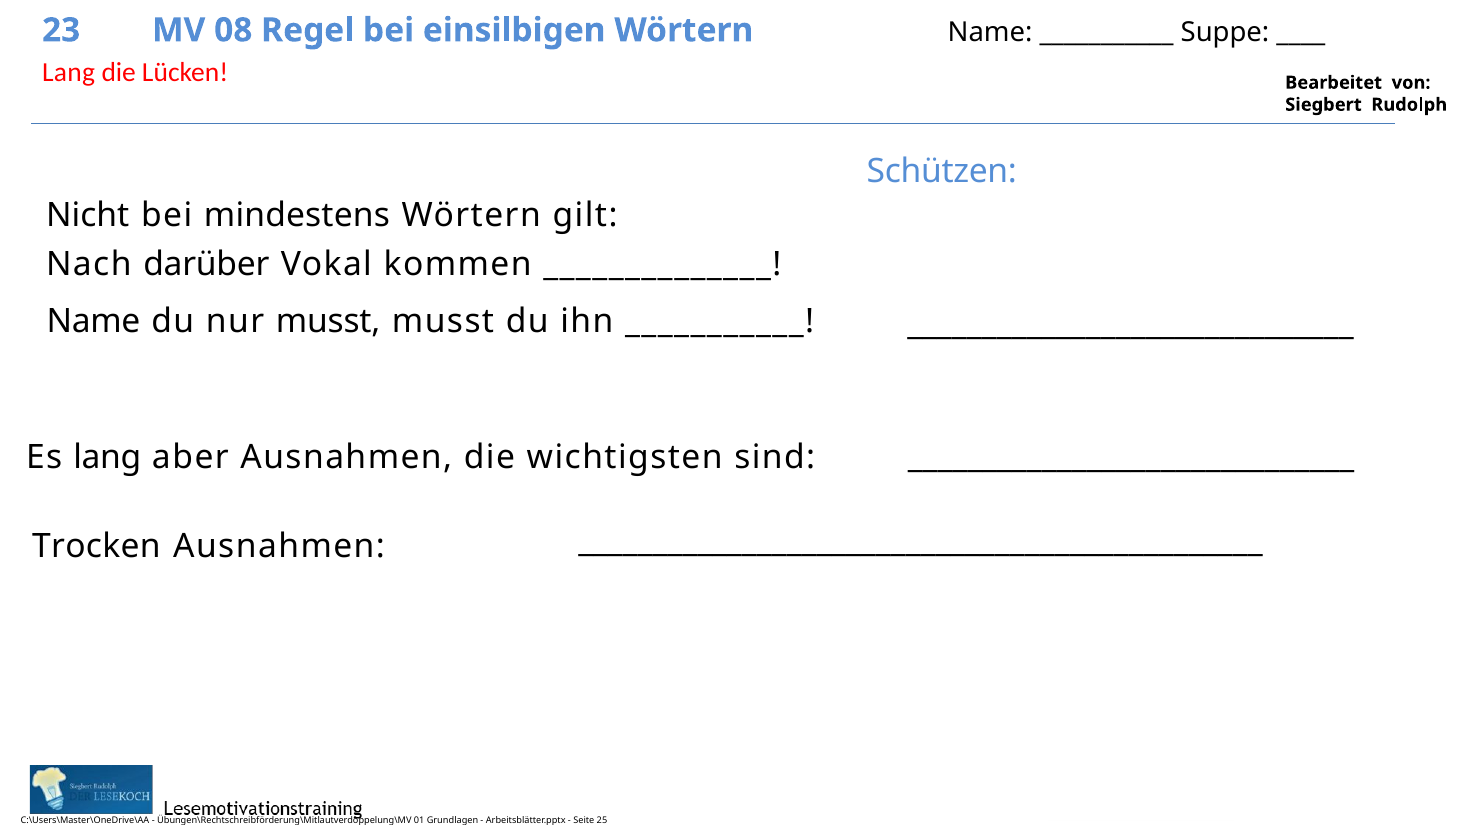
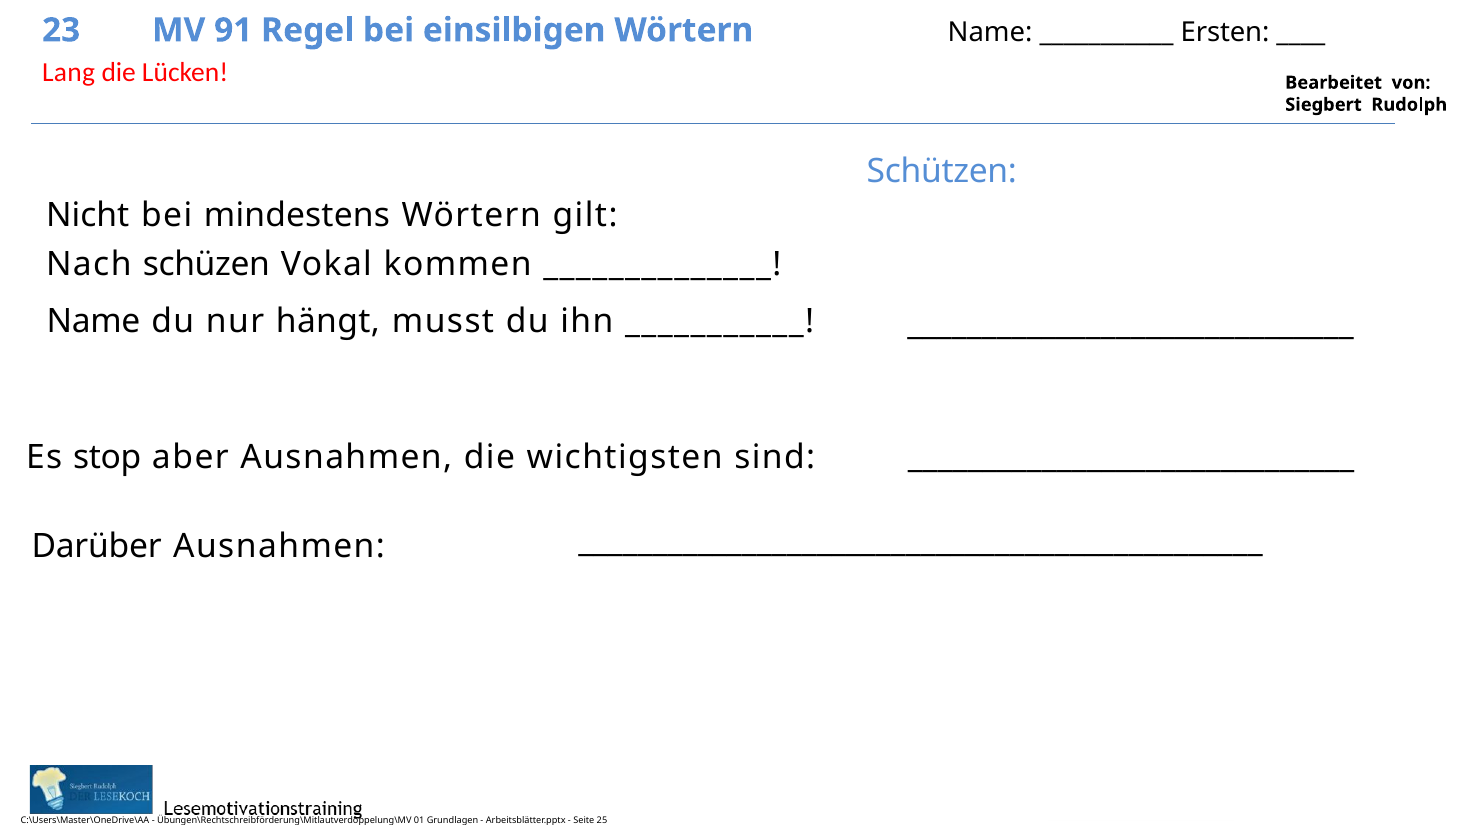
08: 08 -> 91
Suppe: Suppe -> Ersten
darüber: darüber -> schüzen
nur musst: musst -> hängt
Es lang: lang -> stop
Trocken: Trocken -> Darüber
